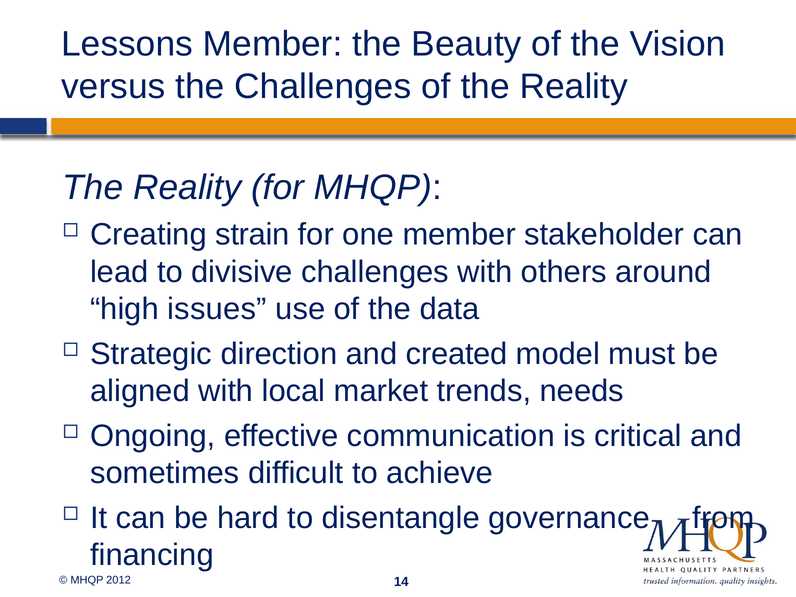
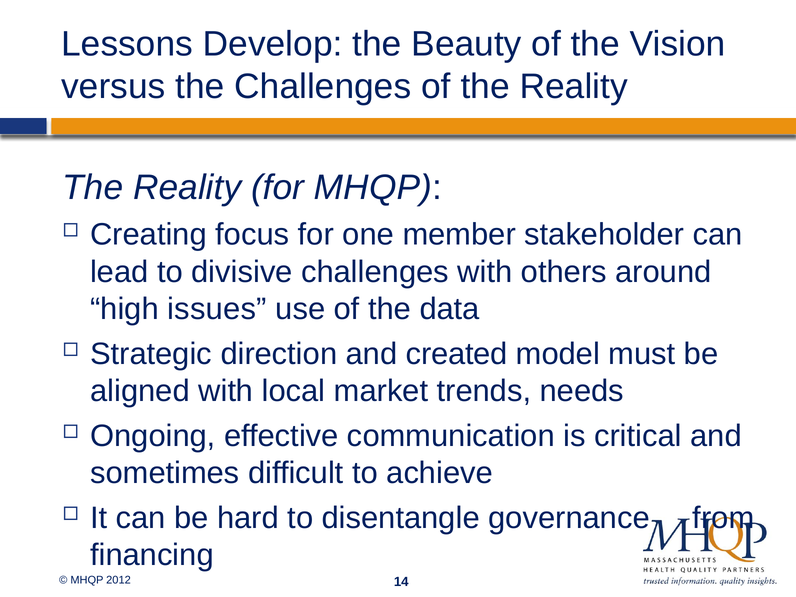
Lessons Member: Member -> Develop
strain: strain -> focus
